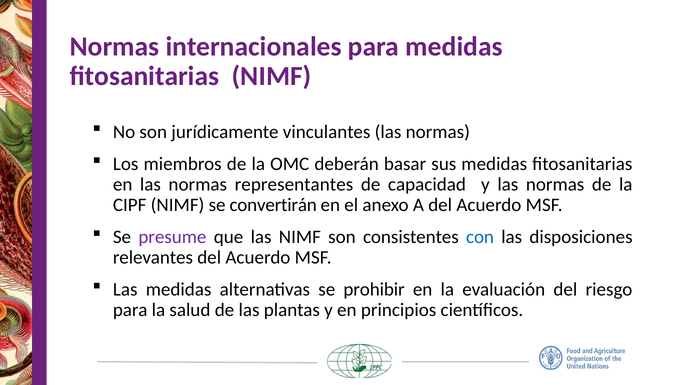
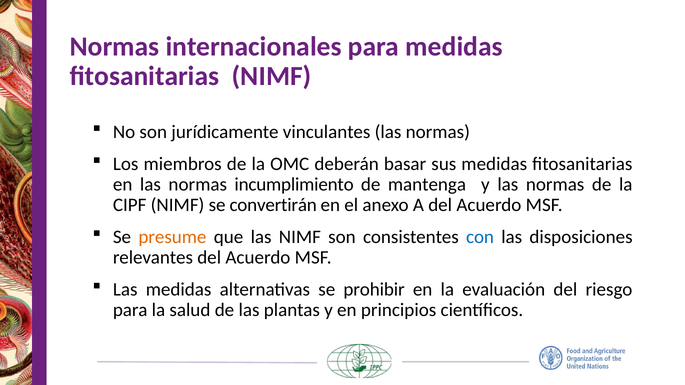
representantes: representantes -> incumplimiento
capacidad: capacidad -> mantenga
presume colour: purple -> orange
